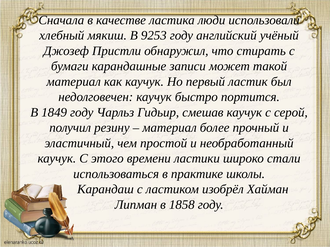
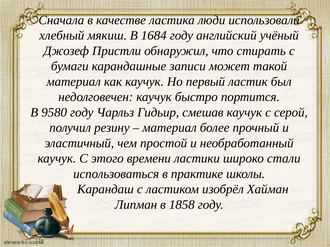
9253: 9253 -> 1684
1849: 1849 -> 9580
